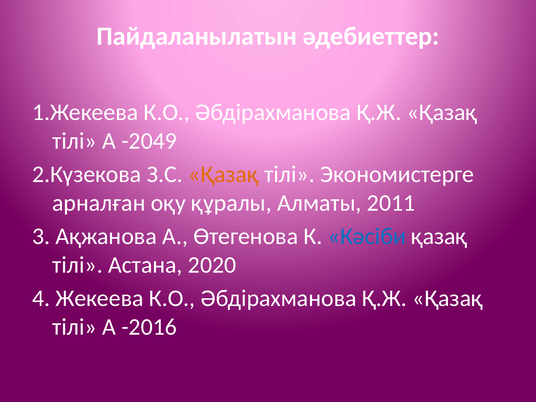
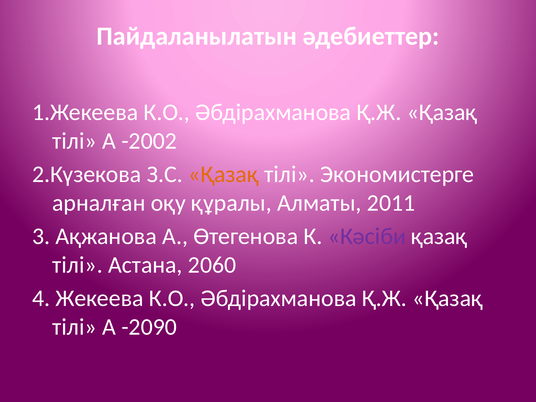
-2049: -2049 -> -2002
Кәсіби colour: blue -> purple
2020: 2020 -> 2060
-2016: -2016 -> -2090
